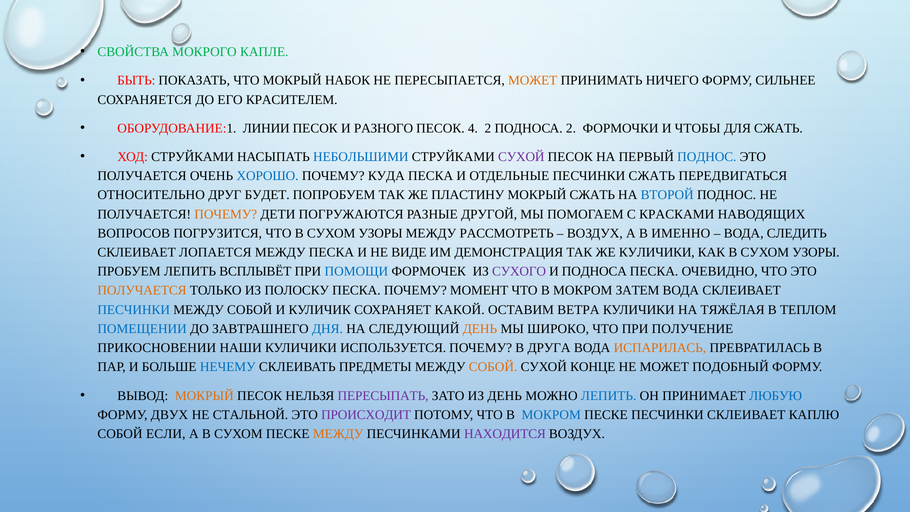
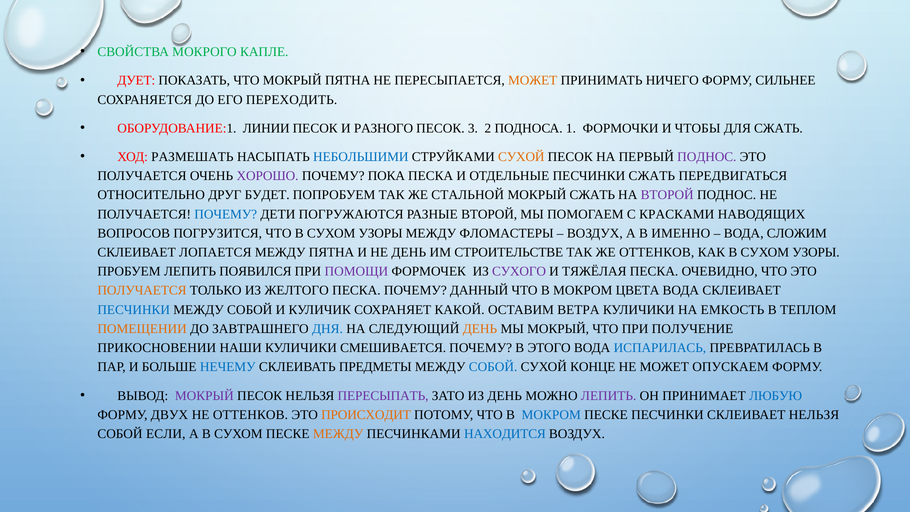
БЫТЬ: БЫТЬ -> ДУЕТ
МОКРЫЙ НАБОК: НАБОК -> ПЯТНА
КРАСИТЕЛЕМ: КРАСИТЕЛЕМ -> ПЕРЕХОДИТЬ
4: 4 -> 3
ПОДНОСА 2: 2 -> 1
ХОД СТРУЙКАМИ: СТРУЙКАМИ -> РАЗМЕШАТЬ
СУХОЙ at (521, 157) colour: purple -> orange
ПОДНОС at (707, 157) colour: blue -> purple
ХОРОШО colour: blue -> purple
КУДА: КУДА -> ПОКА
ПЛАСТИНУ: ПЛАСТИНУ -> СТАЛЬНОЙ
ВТОРОЙ at (667, 195) colour: blue -> purple
ПОЧЕМУ at (226, 214) colour: orange -> blue
РАЗНЫЕ ДРУГОЙ: ДРУГОЙ -> ВТОРОЙ
РАССМОТРЕТЬ: РАССМОТРЕТЬ -> ФЛОМАСТЕРЫ
СЛЕДИТЬ: СЛЕДИТЬ -> СЛОЖИМ
МЕЖДУ ПЕСКА: ПЕСКА -> ПЯТНА
НЕ ВИДЕ: ВИДЕ -> ДЕНЬ
ДЕМОНСТРАЦИЯ: ДЕМОНСТРАЦИЯ -> СТРОИТЕЛЬСТВЕ
ЖЕ КУЛИЧИКИ: КУЛИЧИКИ -> ОТТЕНКОВ
ВСПЛЫВЁТ: ВСПЛЫВЁТ -> ПОЯВИЛСЯ
ПОМОЩИ colour: blue -> purple
И ПОДНОСА: ПОДНОСА -> ТЯЖЁЛАЯ
ПОЛОСКУ: ПОЛОСКУ -> ЖЕЛТОГО
МОМЕНТ: МОМЕНТ -> ДАННЫЙ
ЗАТЕМ: ЗАТЕМ -> ЦВЕТА
ТЯЖЁЛАЯ: ТЯЖЁЛАЯ -> ЕМКОСТЬ
ПОМЕЩЕНИИ colour: blue -> orange
МЫ ШИРОКО: ШИРОКО -> МОКРЫЙ
ИСПОЛЬЗУЕТСЯ: ИСПОЛЬЗУЕТСЯ -> СМЕШИВАЕТСЯ
ДРУГА: ДРУГА -> ЭТОГО
ИСПАРИЛАСЬ colour: orange -> blue
СОБОЙ at (493, 367) colour: orange -> blue
ПОДОБНЫЙ: ПОДОБНЫЙ -> ОПУСКАЕМ
МОКРЫЙ at (204, 396) colour: orange -> purple
ЛЕПИТЬ at (609, 396) colour: blue -> purple
НЕ СТАЛЬНОЙ: СТАЛЬНОЙ -> ОТТЕНКОВ
ПРОИСХОДИТ colour: purple -> orange
СКЛЕИВАЕТ КАПЛЮ: КАПЛЮ -> НЕЛЬЗЯ
НАХОДИТСЯ colour: purple -> blue
